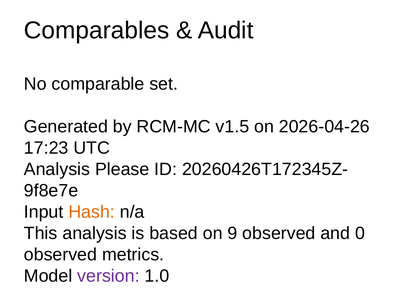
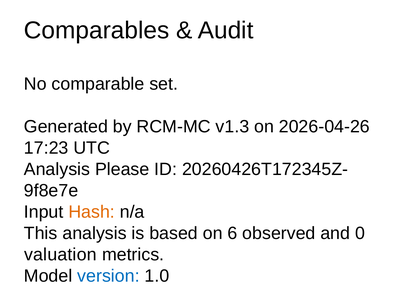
v1.5: v1.5 -> v1.3
9: 9 -> 6
observed at (60, 255): observed -> valuation
version colour: purple -> blue
